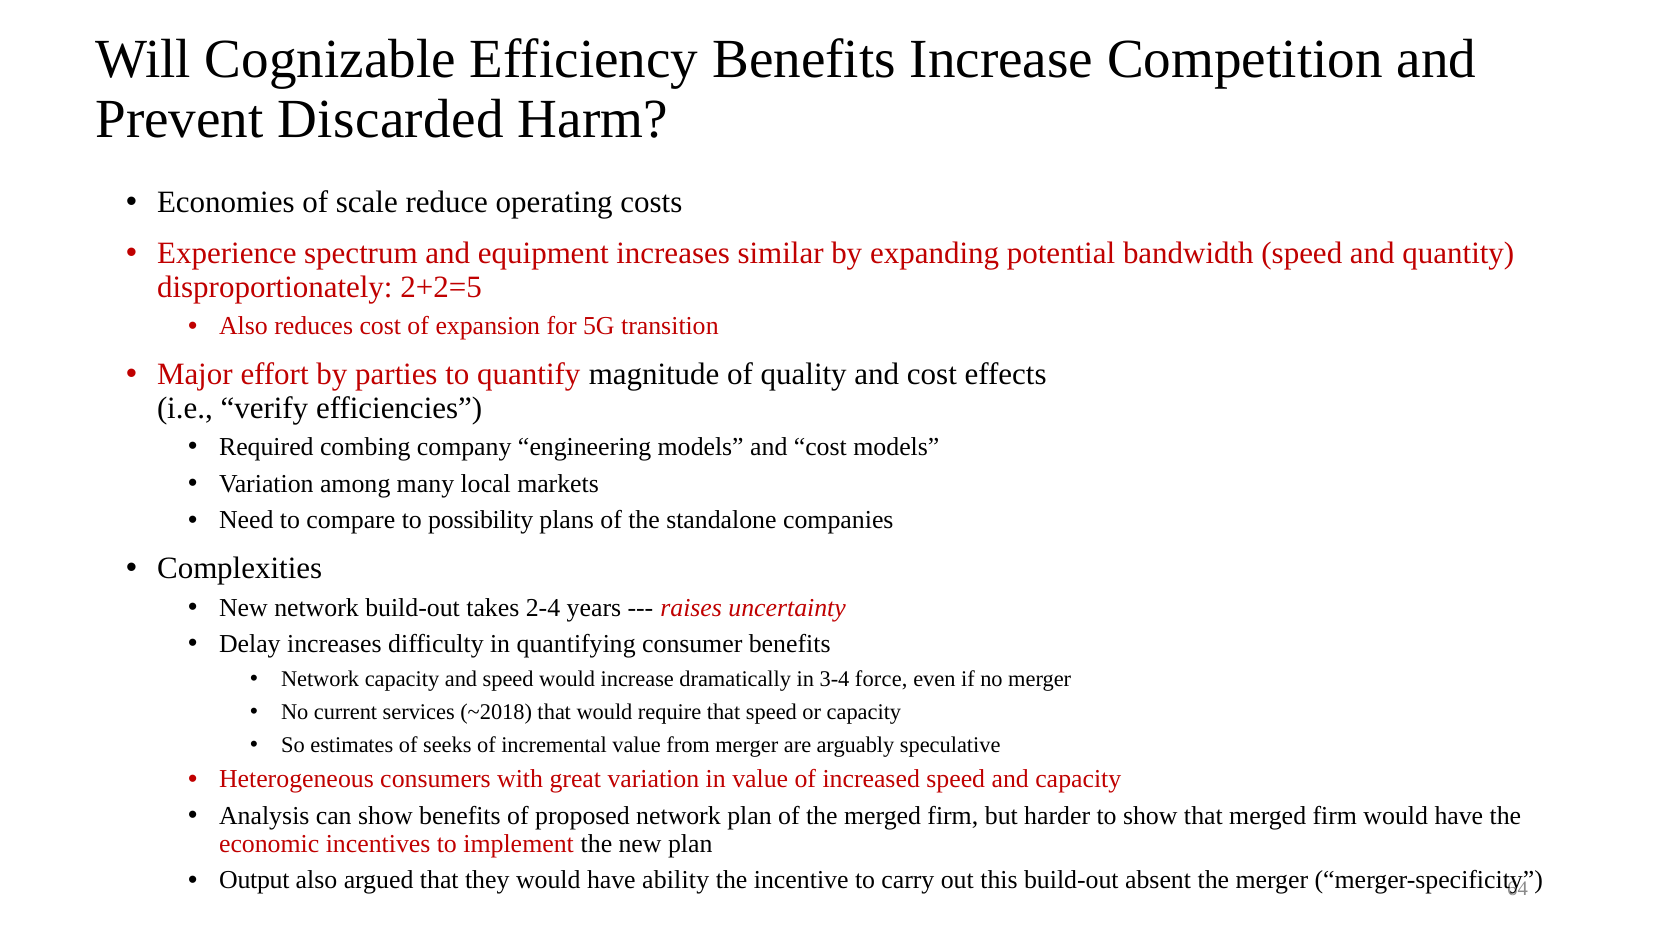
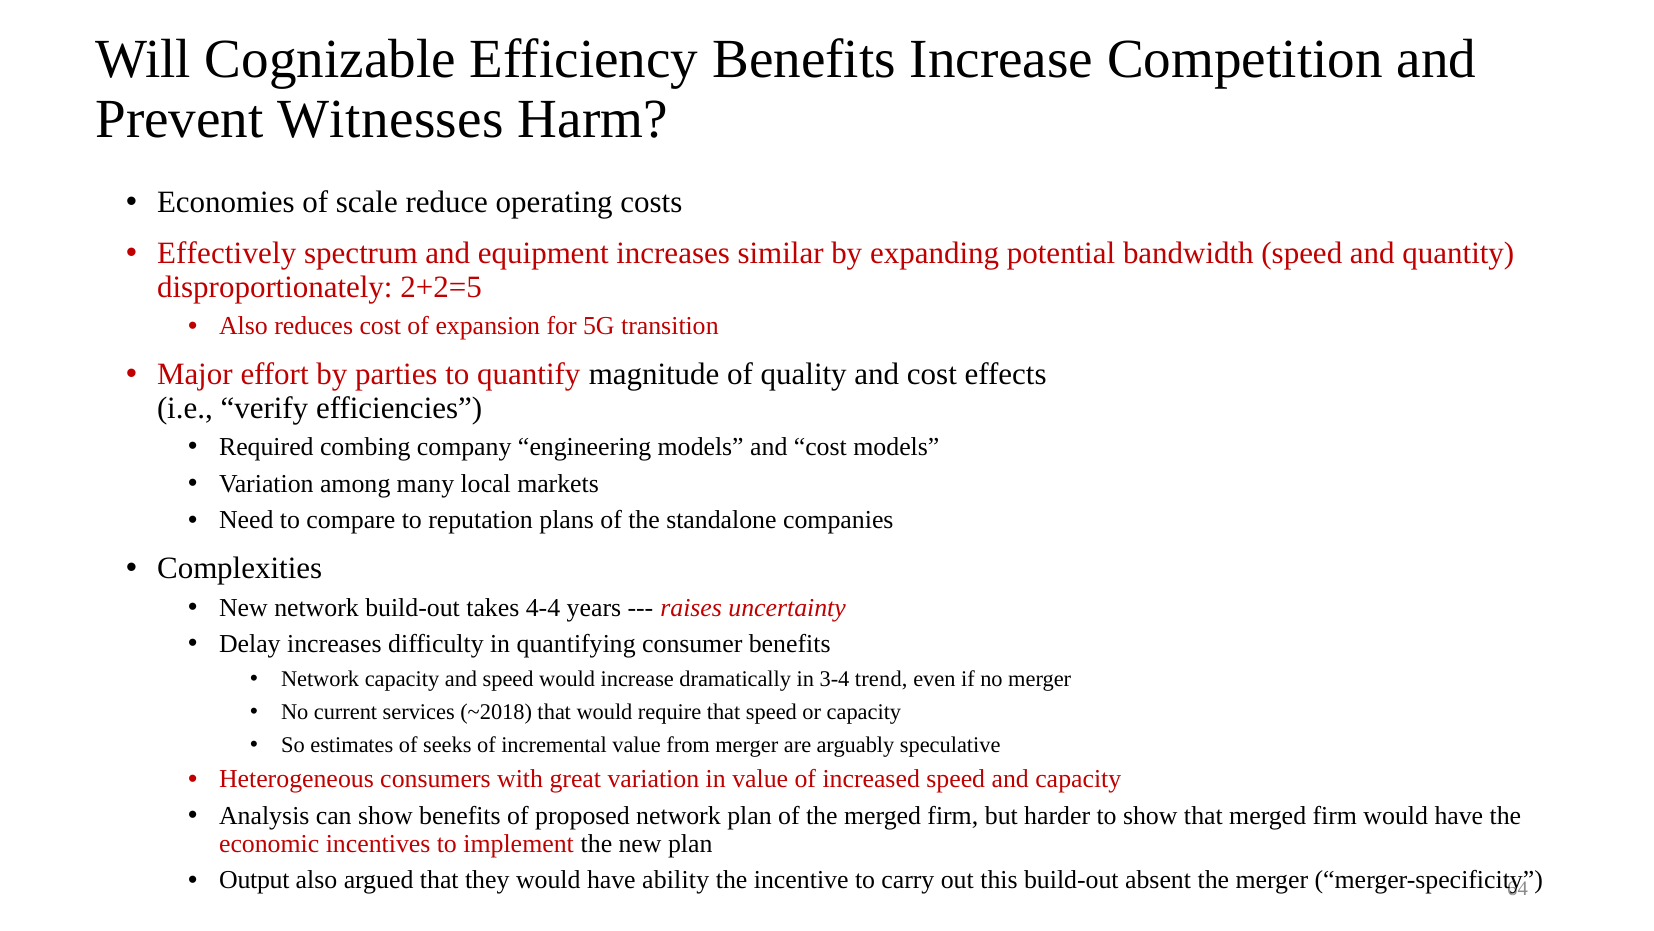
Discarded: Discarded -> Witnesses
Experience: Experience -> Effectively
possibility: possibility -> reputation
2-4: 2-4 -> 4-4
force: force -> trend
